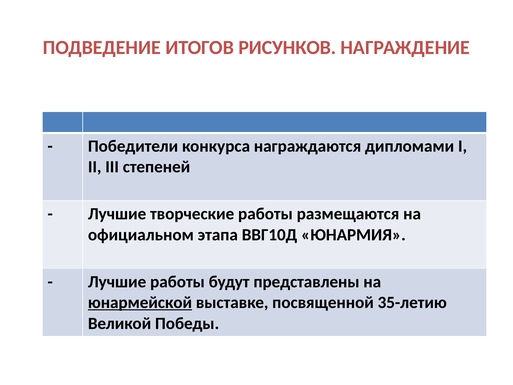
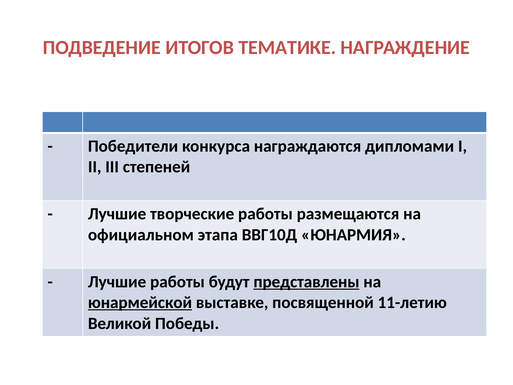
РИСУНКОВ: РИСУНКОВ -> ТЕМАТИКЕ
представлены underline: none -> present
35-летию: 35-летию -> 11-летию
